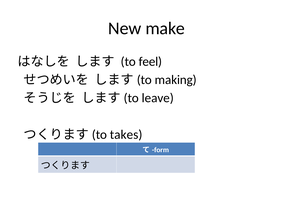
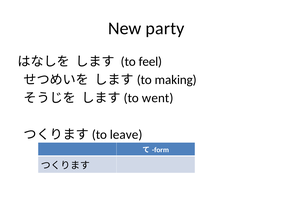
make: make -> party
leave: leave -> went
takes: takes -> leave
